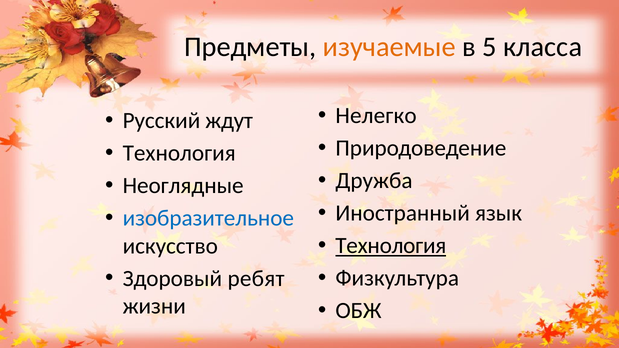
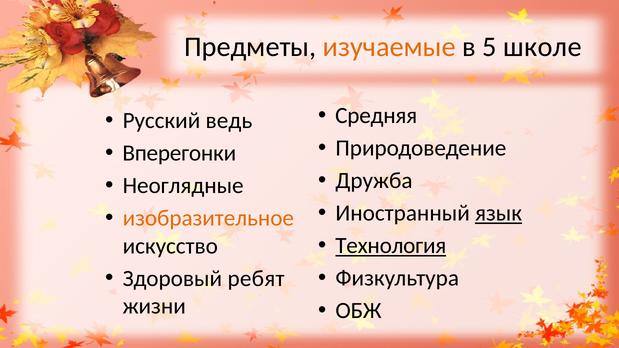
класса: класса -> школе
Нелегко: Нелегко -> Средняя
ждут: ждут -> ведь
Технология at (179, 153): Технология -> Вперегонки
язык underline: none -> present
изобразительное colour: blue -> orange
